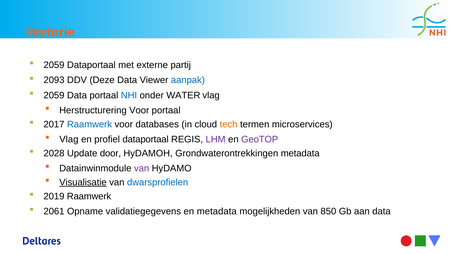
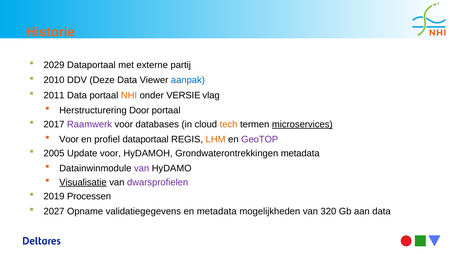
2059 at (54, 65): 2059 -> 2029
2093: 2093 -> 2010
2059 at (54, 95): 2059 -> 2011
NHI colour: blue -> orange
WATER: WATER -> VERSIE
Herstructurering Voor: Voor -> Door
Raamwerk at (90, 124) colour: blue -> purple
microservices underline: none -> present
Vlag at (69, 139): Vlag -> Voor
LHM colour: purple -> orange
2028: 2028 -> 2005
Update door: door -> voor
dwarsprofielen colour: blue -> purple
2019 Raamwerk: Raamwerk -> Processen
2061: 2061 -> 2027
850: 850 -> 320
